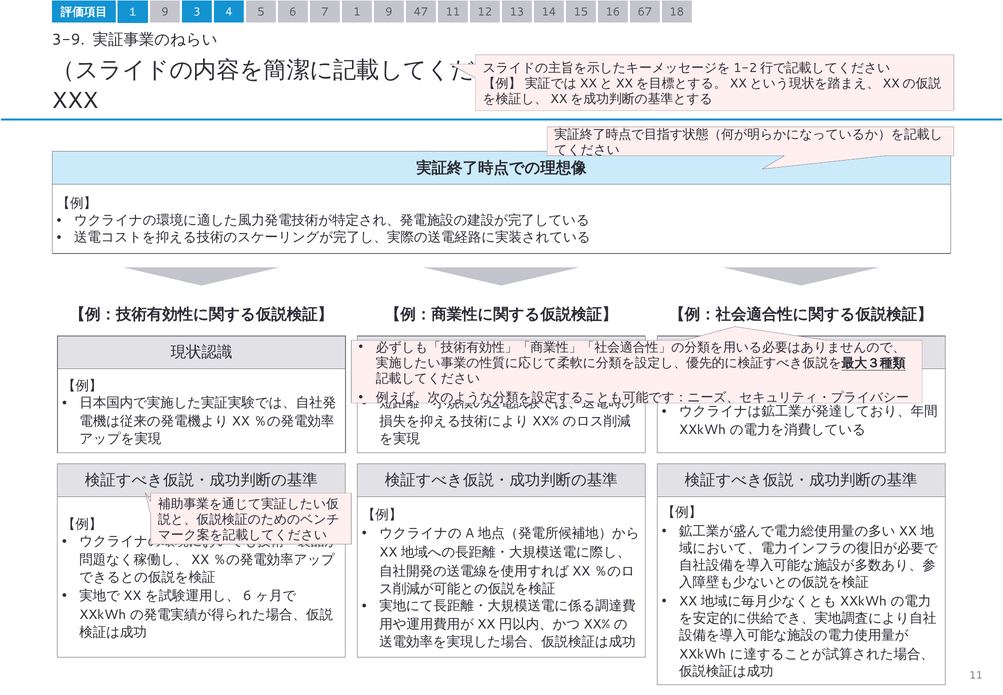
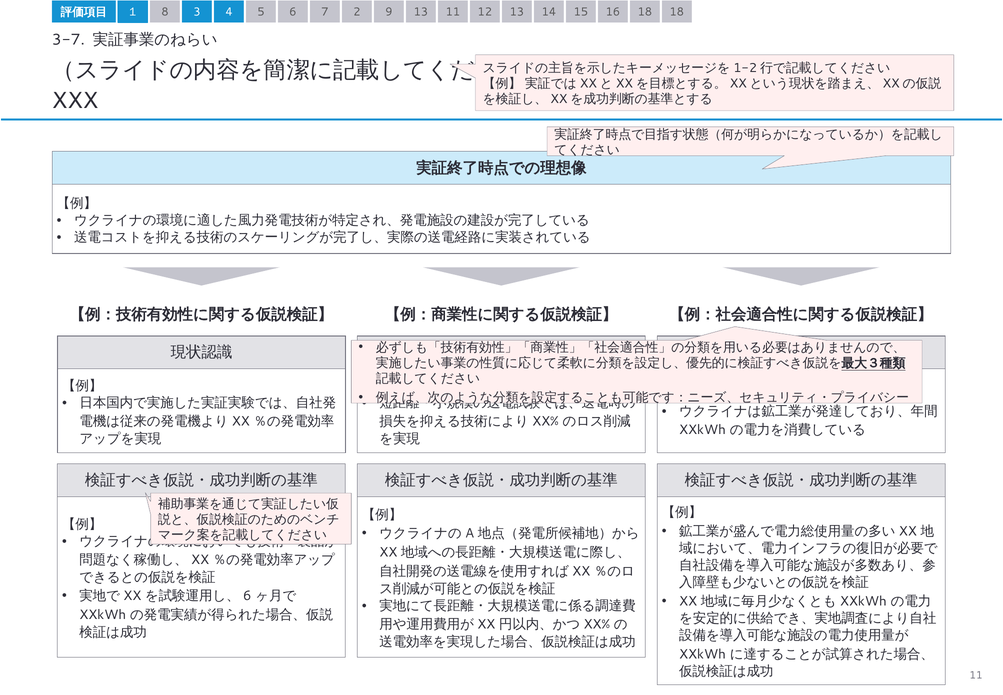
１ 9: 9 -> 8
1: 1 -> 2
9 47: 47 -> 13
16 67: 67 -> 18
3-9: 3-9 -> 3-7
